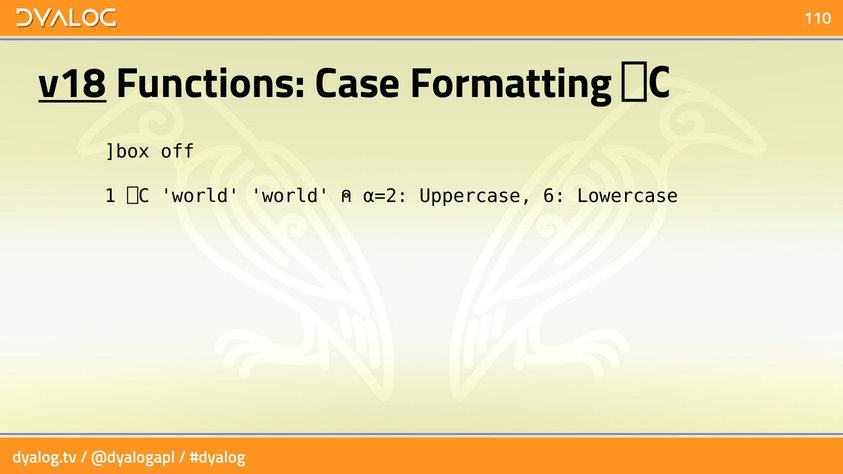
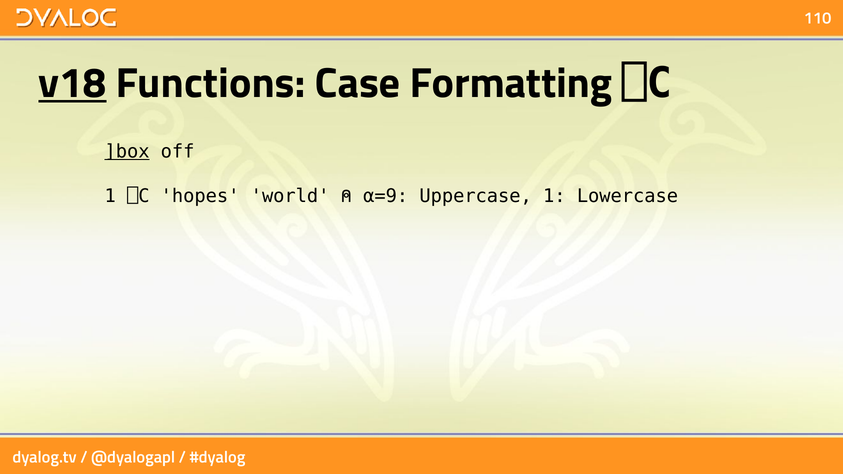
]box underline: none -> present
⎕C world: world -> hopes
⍺=2: ⍺=2 -> ⍺=9
Uppercase 6: 6 -> 1
